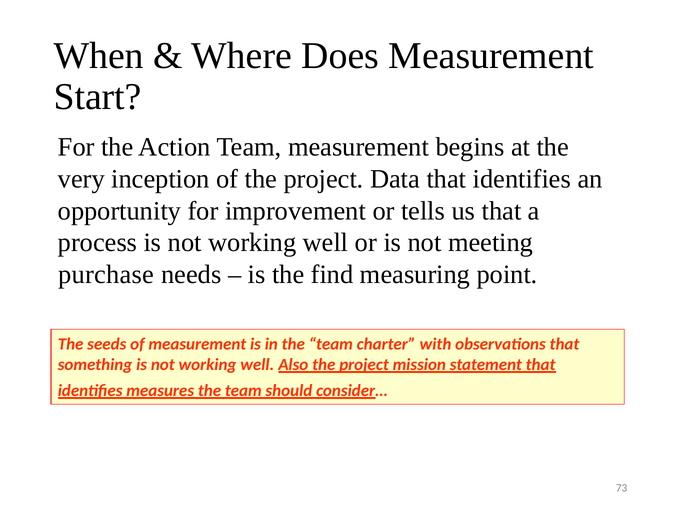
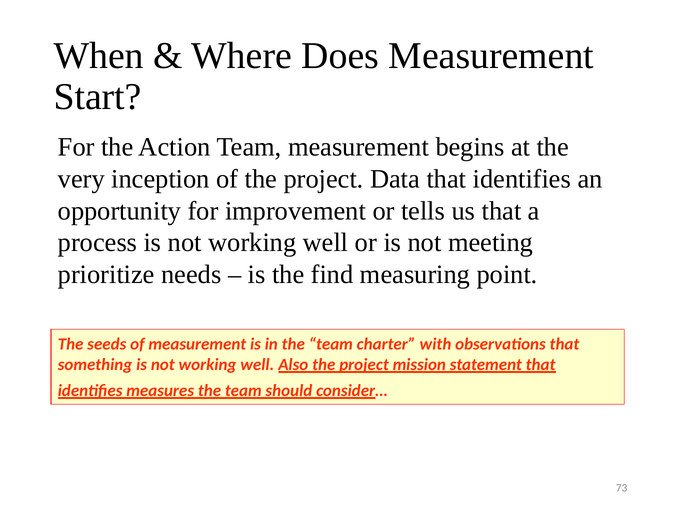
purchase: purchase -> prioritize
